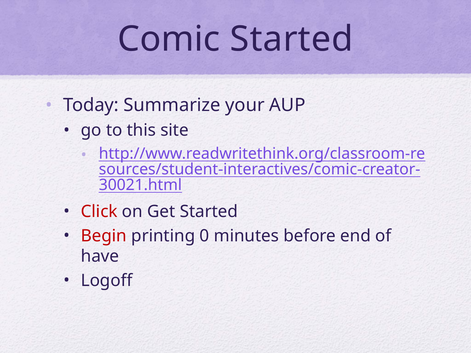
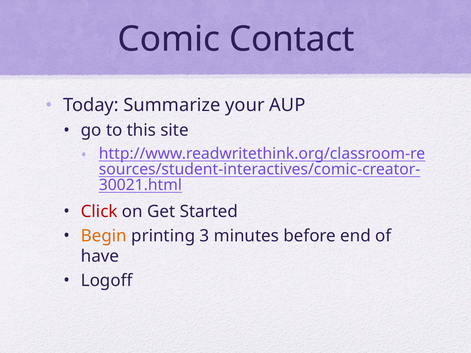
Comic Started: Started -> Contact
Begin colour: red -> orange
0: 0 -> 3
